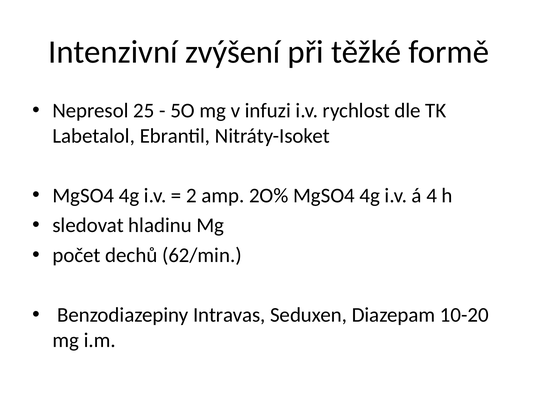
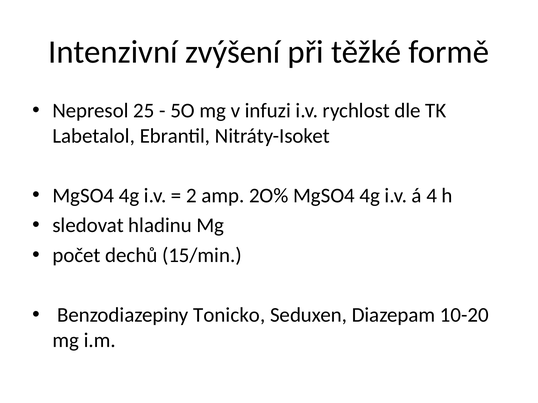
62/min: 62/min -> 15/min
Intravas: Intravas -> Tonicko
